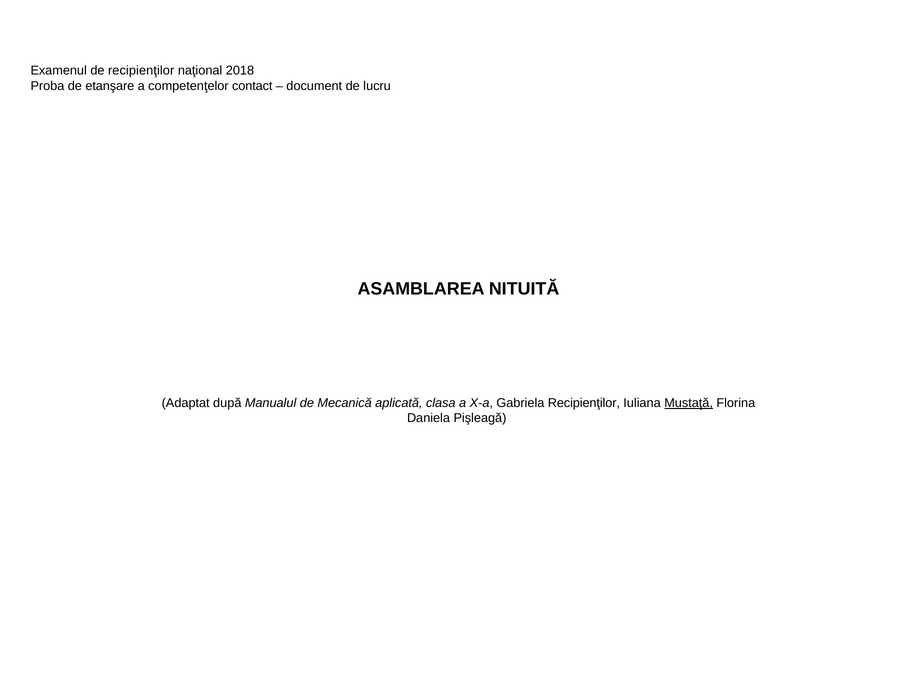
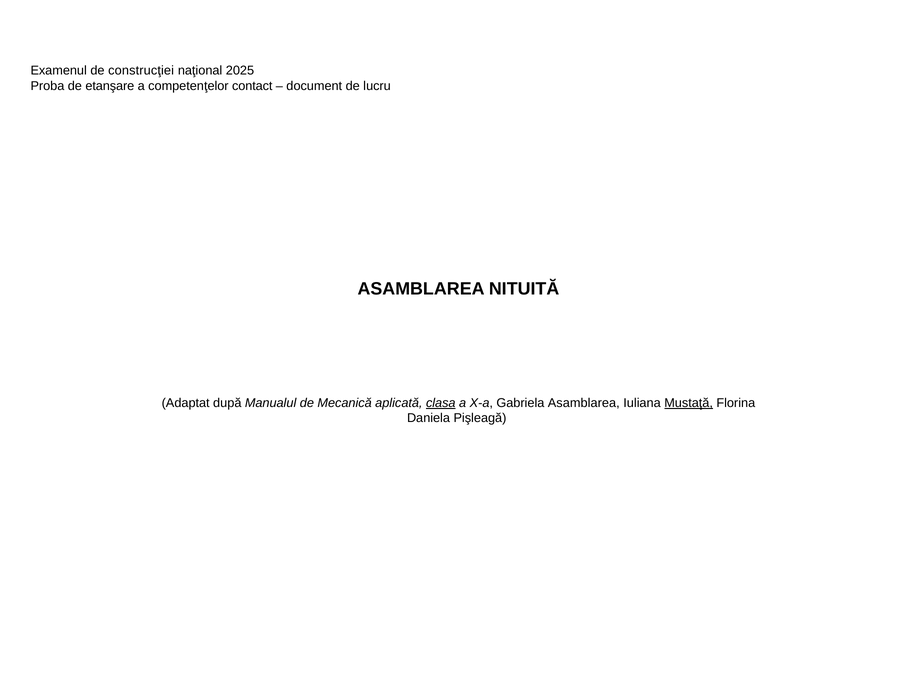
de recipienţilor: recipienţilor -> construcţiei
2018: 2018 -> 2025
clasa underline: none -> present
Gabriela Recipienţilor: Recipienţilor -> Asamblarea
